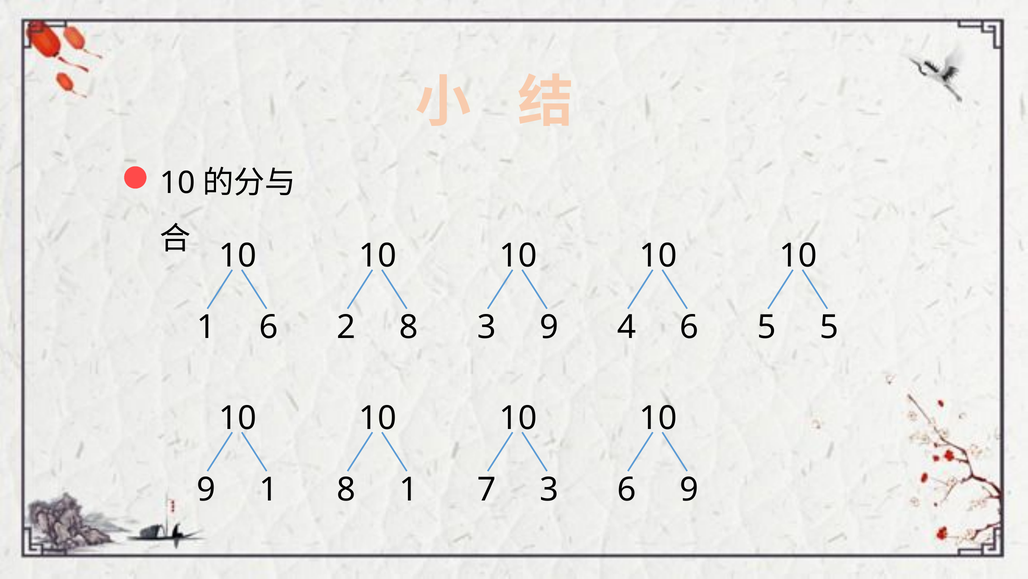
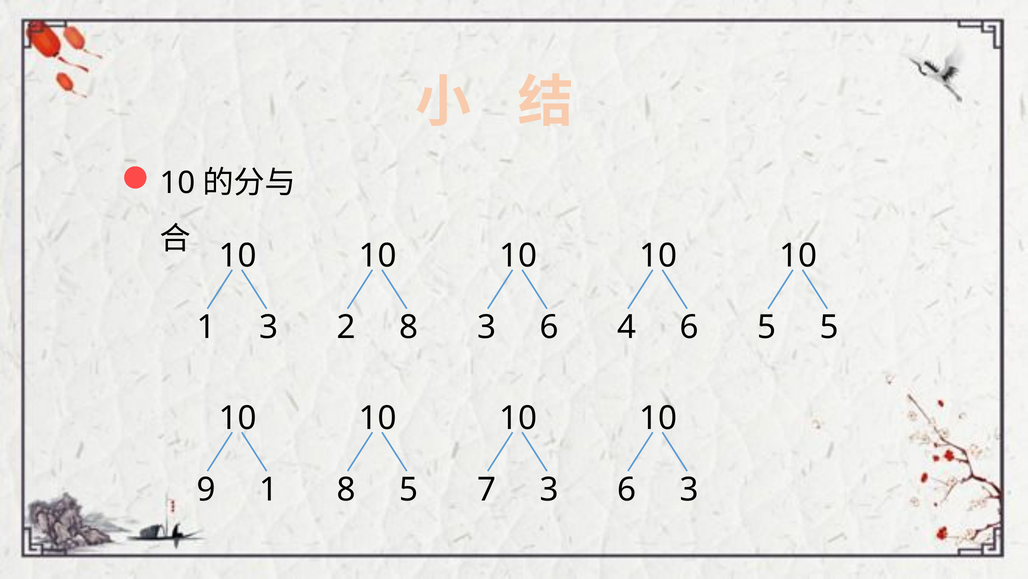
1 6: 6 -> 3
3 9: 9 -> 6
8 1: 1 -> 5
6 9: 9 -> 3
